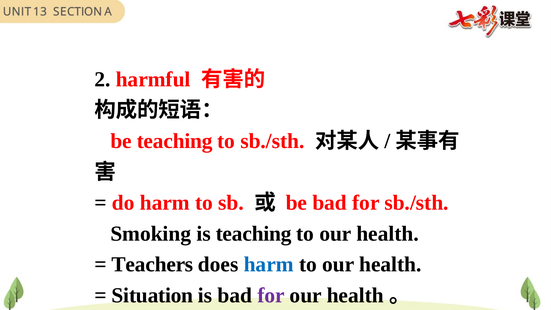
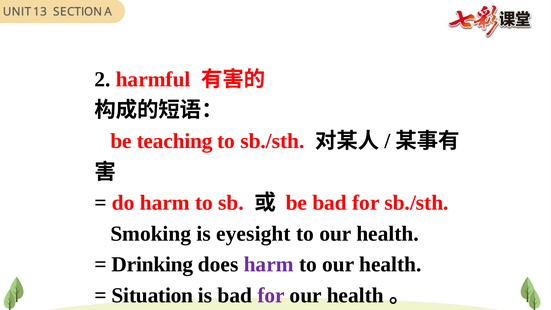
is teaching: teaching -> eyesight
Teachers: Teachers -> Drinking
harm at (269, 265) colour: blue -> purple
